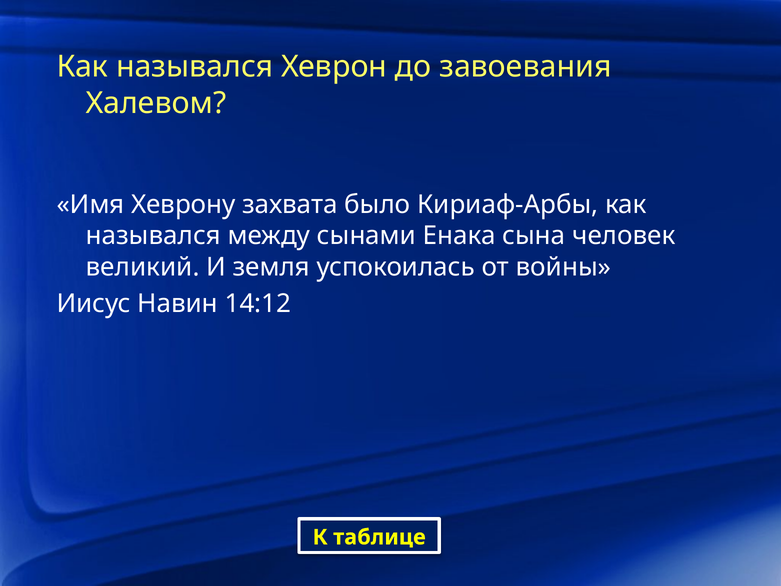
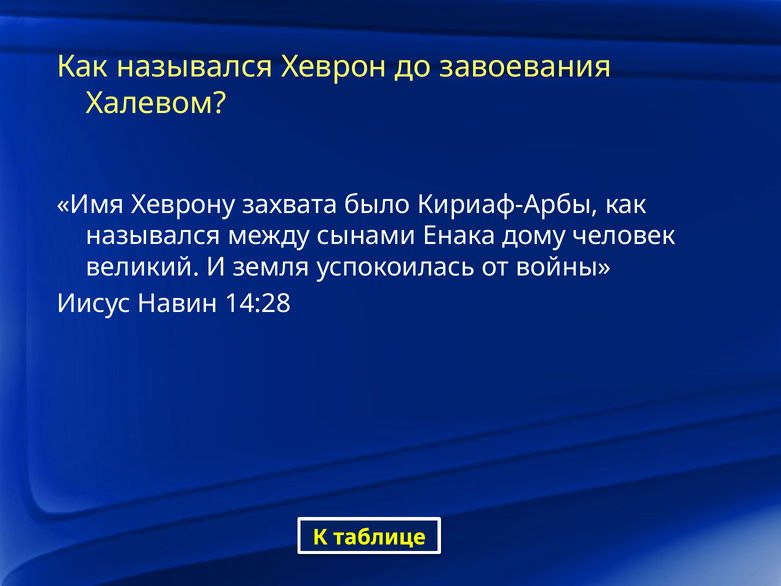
сына: сына -> дому
14:12: 14:12 -> 14:28
